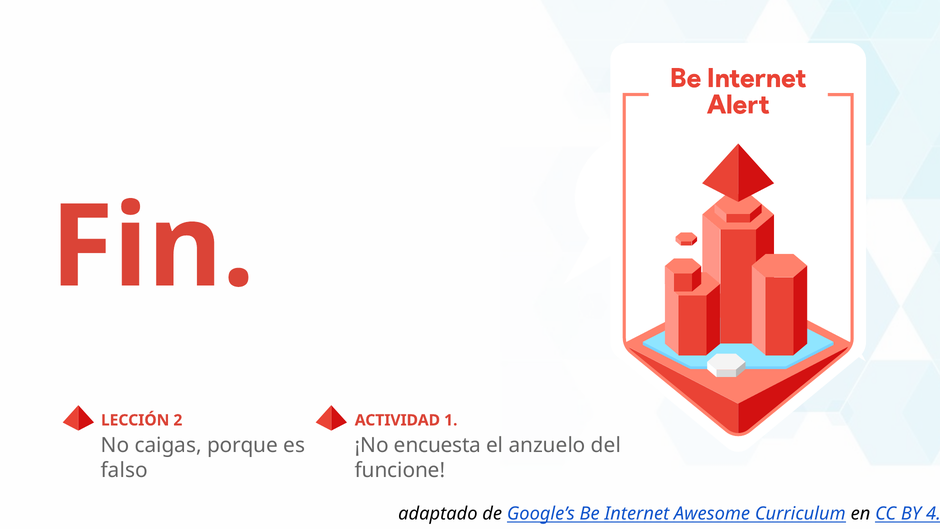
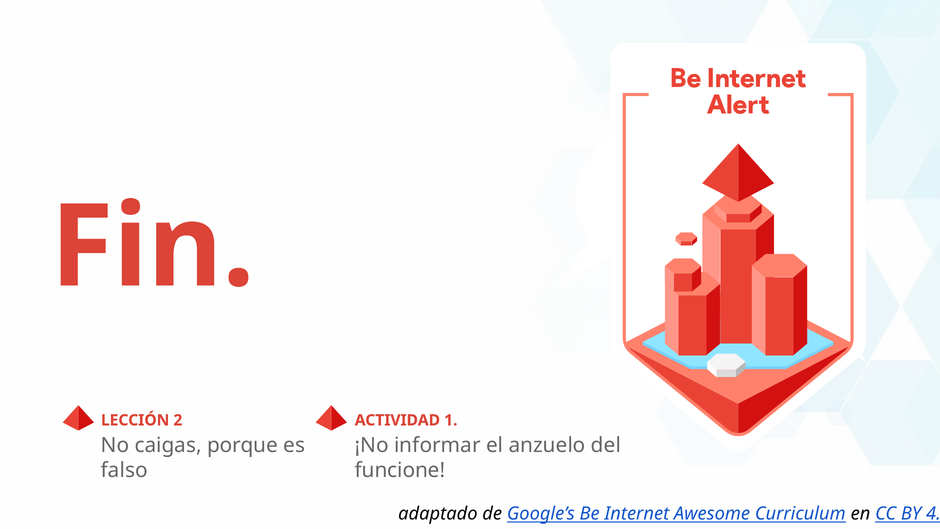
encuesta: encuesta -> informar
